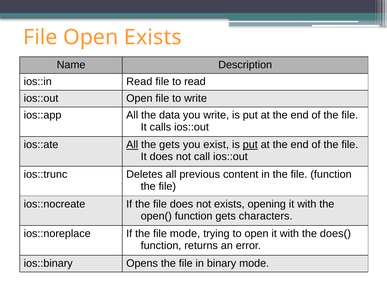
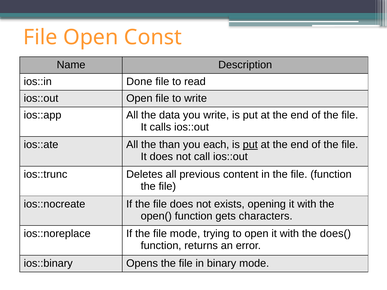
Open Exists: Exists -> Const
ios::in Read: Read -> Done
All at (132, 145) underline: present -> none
the gets: gets -> than
exist: exist -> each
